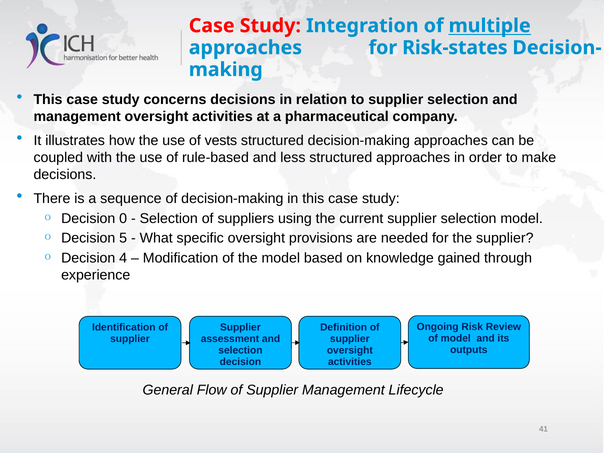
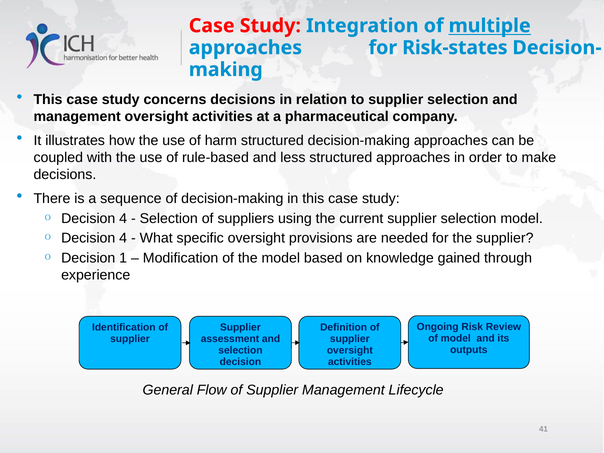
vests: vests -> harm
0 at (123, 218): 0 -> 4
5 at (123, 238): 5 -> 4
4: 4 -> 1
